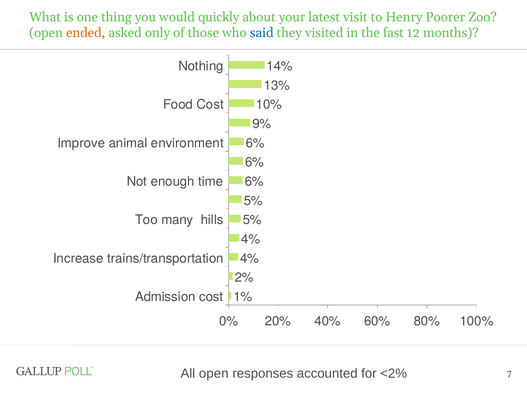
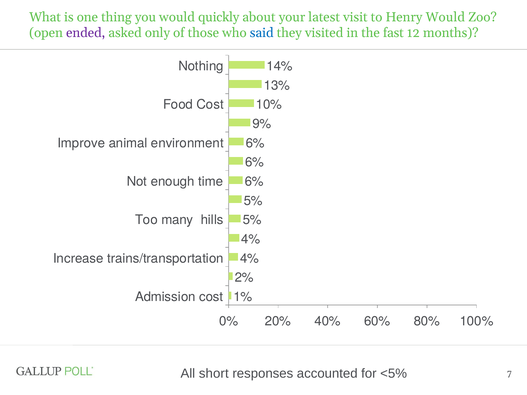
Henry Poorer: Poorer -> Would
ended colour: orange -> purple
All open: open -> short
<2%: <2% -> <5%
